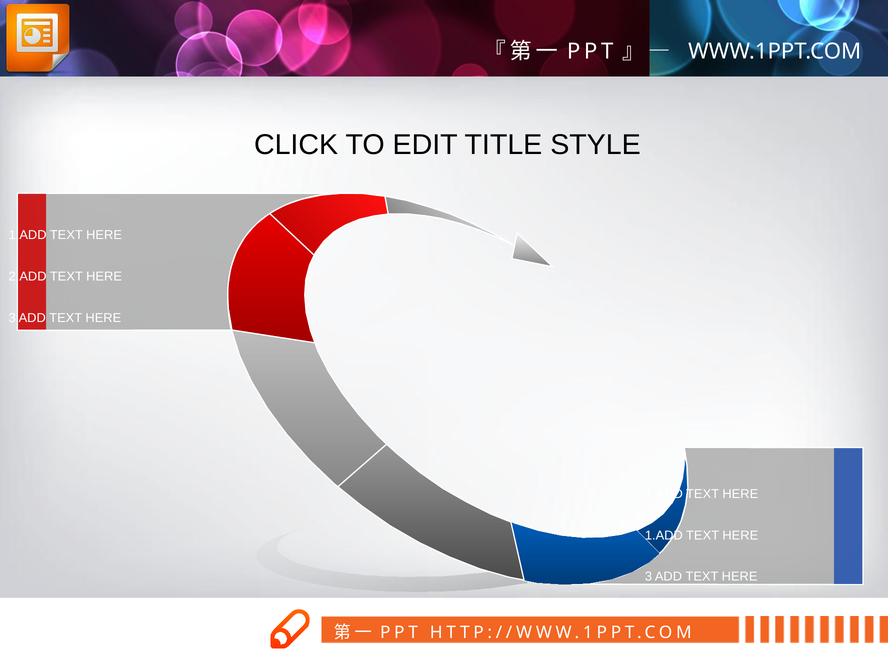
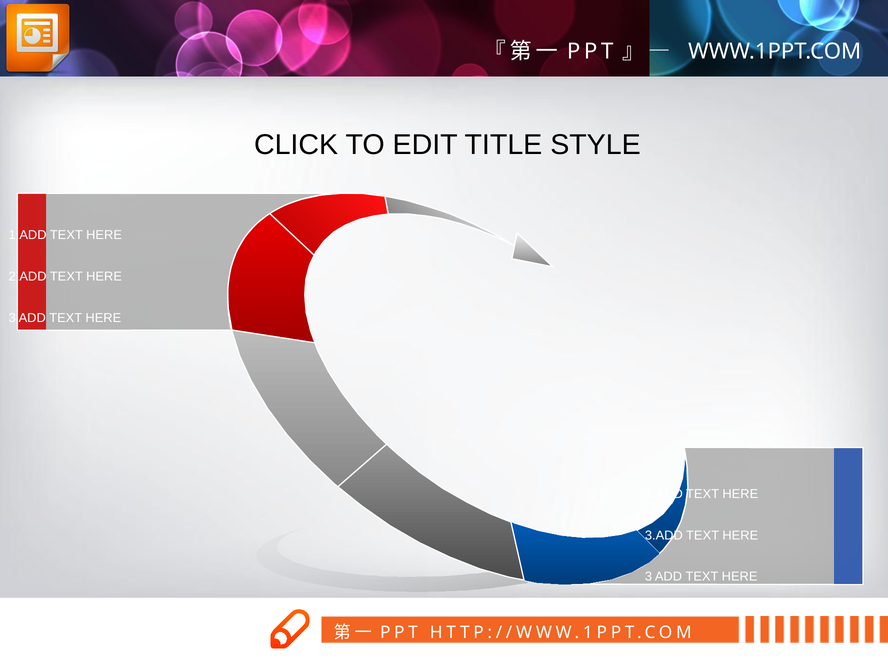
1.ADD at (664, 535): 1.ADD -> 3.ADD
